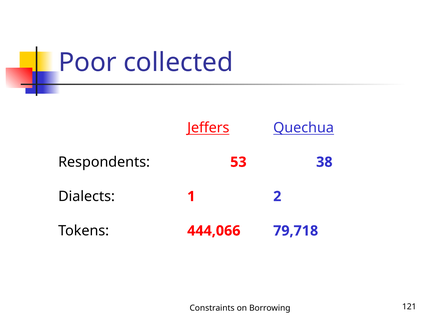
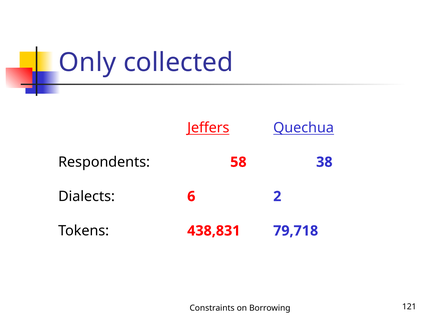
Poor: Poor -> Only
53: 53 -> 58
1: 1 -> 6
444,066: 444,066 -> 438,831
